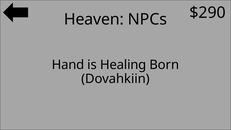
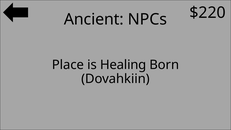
$290: $290 -> $220
Heaven: Heaven -> Ancient
Hand: Hand -> Place
